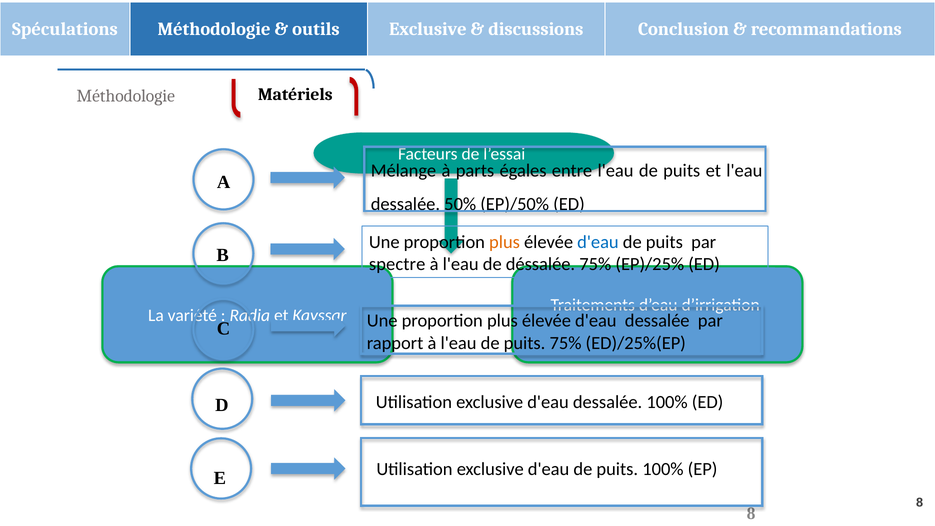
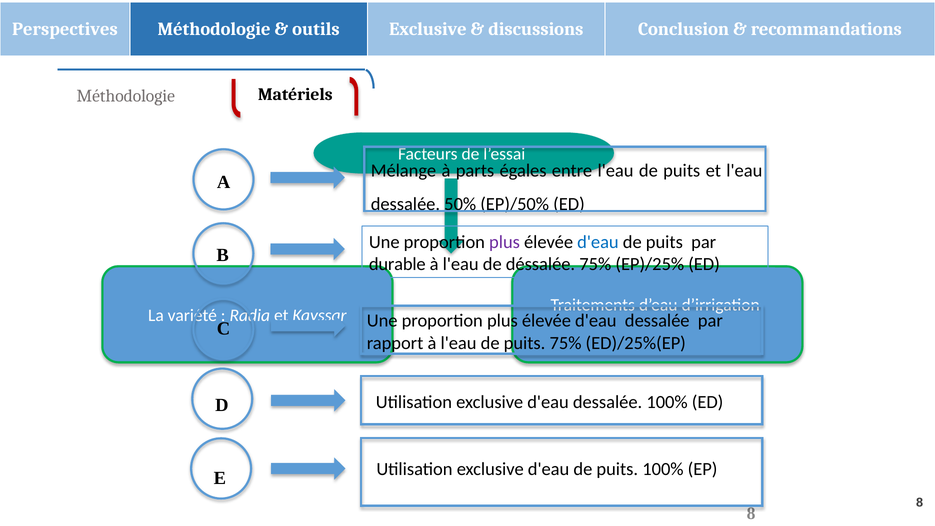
Spéculations: Spéculations -> Perspectives
plus at (505, 242) colour: orange -> purple
spectre: spectre -> durable
